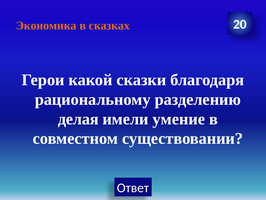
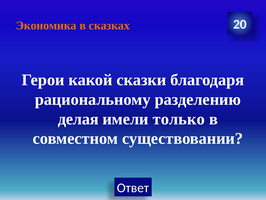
умение: умение -> только
